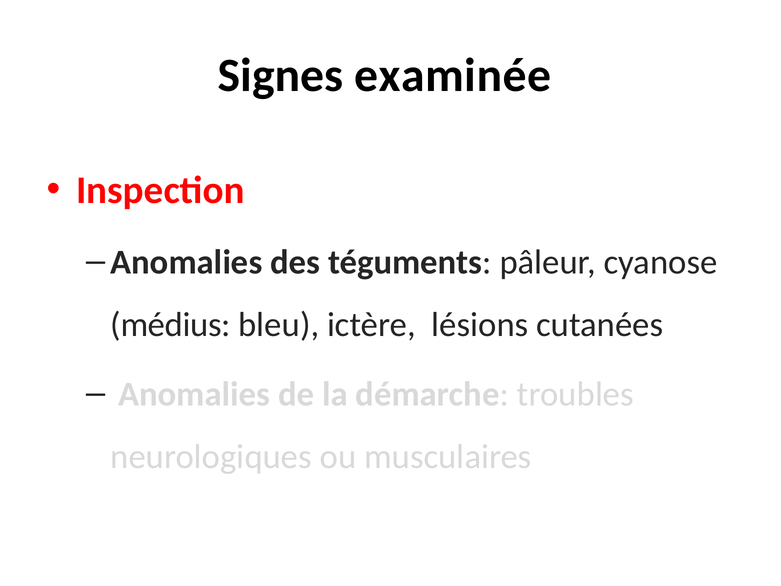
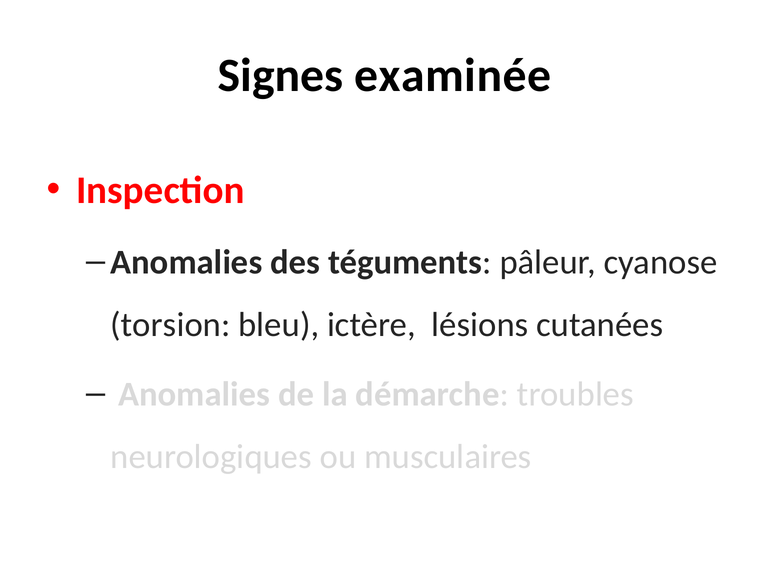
médius: médius -> torsion
